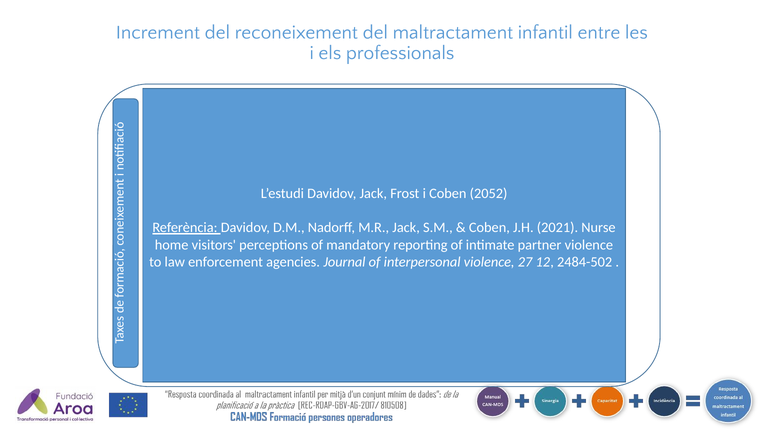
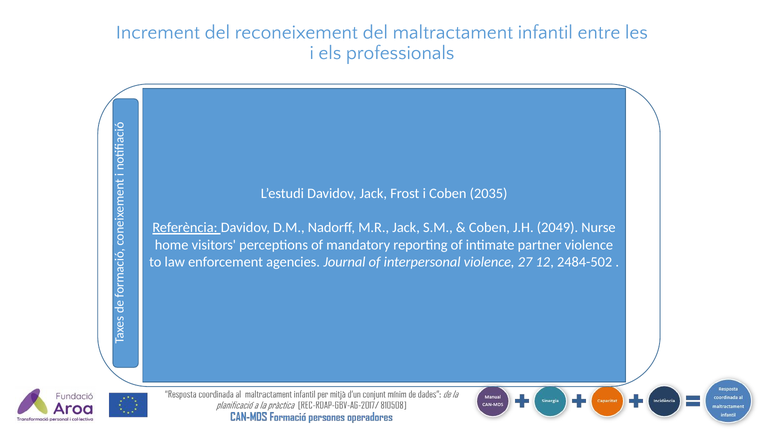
2052: 2052 -> 2035
2021: 2021 -> 2049
